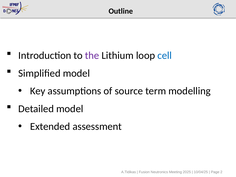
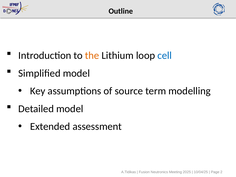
the colour: purple -> orange
